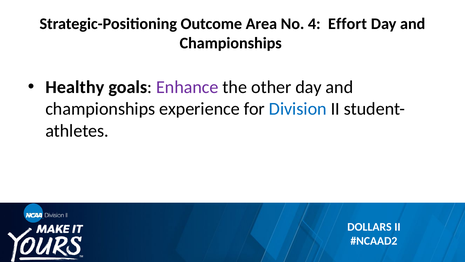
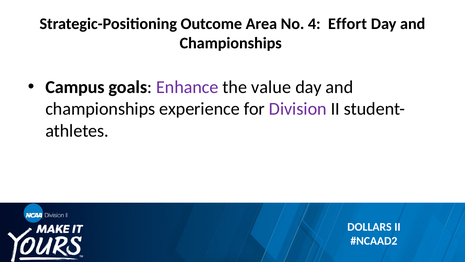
Healthy: Healthy -> Campus
other: other -> value
Division colour: blue -> purple
